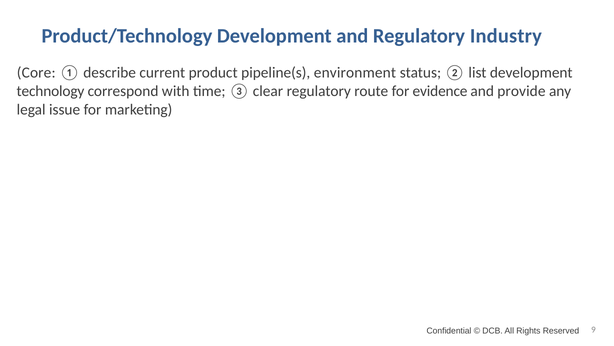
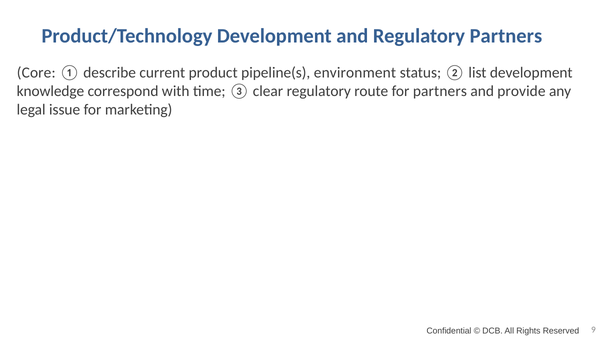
Regulatory Industry: Industry -> Partners
technology: technology -> knowledge
for evidence: evidence -> partners
